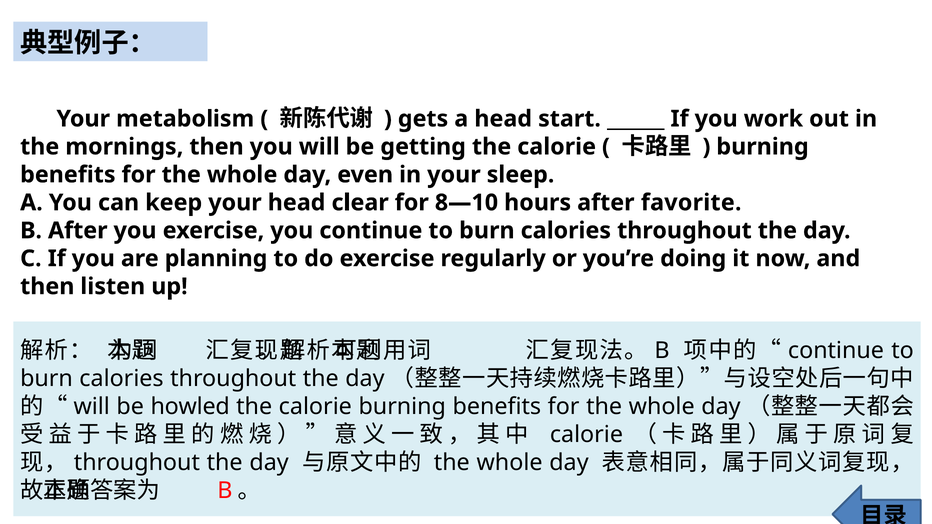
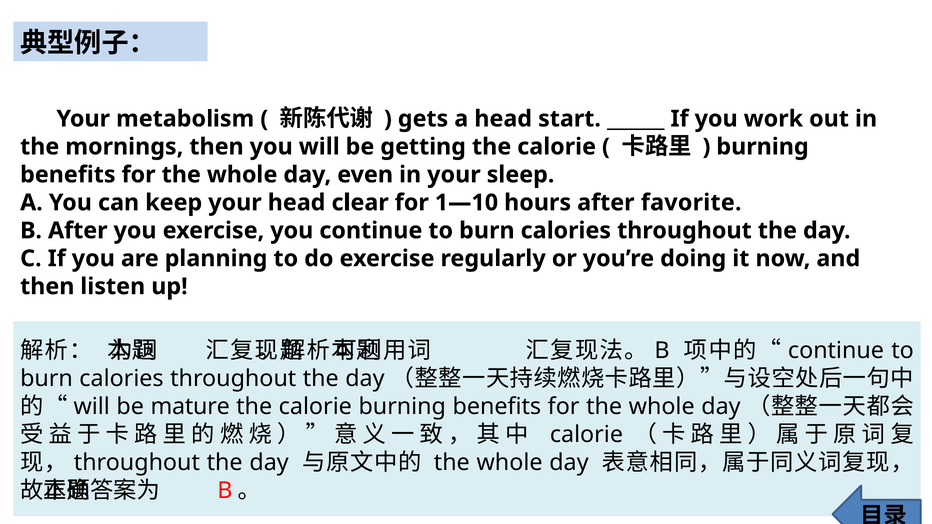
8—10: 8—10 -> 1—10
howled: howled -> mature
